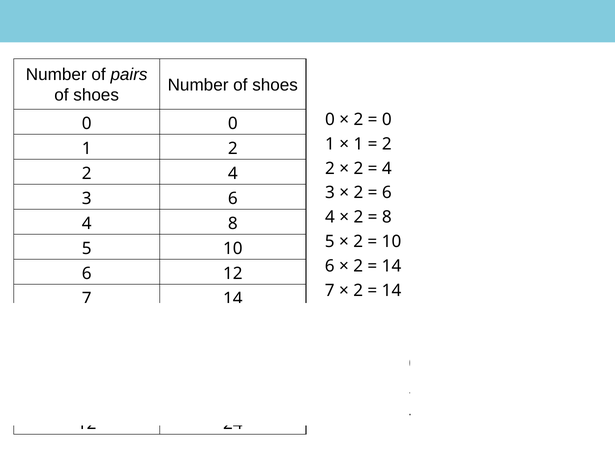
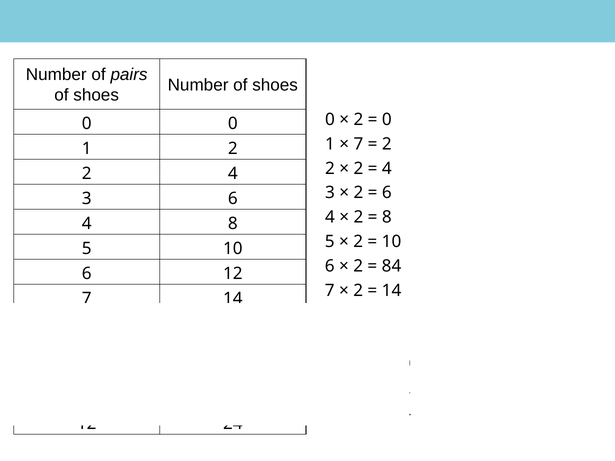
1 at (358, 144): 1 -> 7
14 at (392, 266): 14 -> 84
